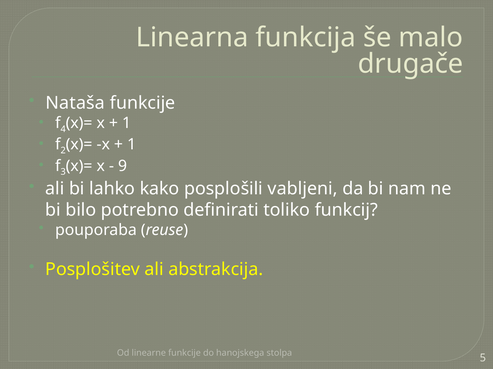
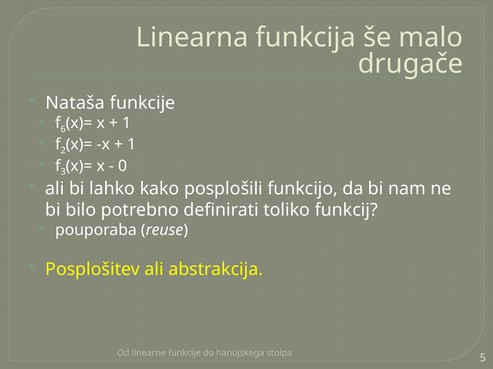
4: 4 -> 6
9: 9 -> 0
vabljeni: vabljeni -> funkcijo
